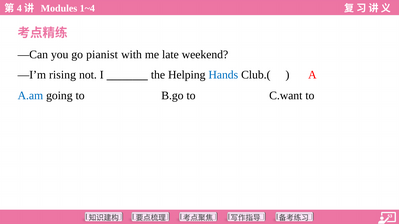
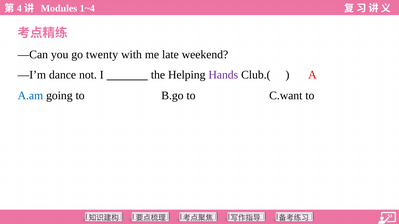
pianist: pianist -> twenty
rising: rising -> dance
Hands colour: blue -> purple
